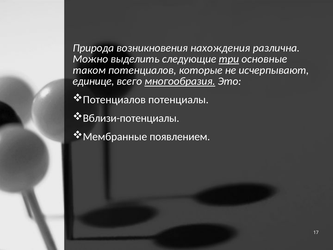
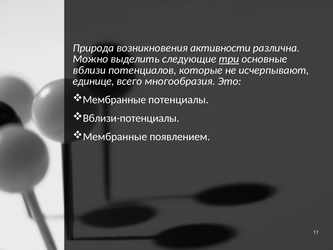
нахождения: нахождения -> активности
таком: таком -> вблизи
многообразия underline: present -> none
Потенциалов at (114, 100): Потенциалов -> Мембранные
